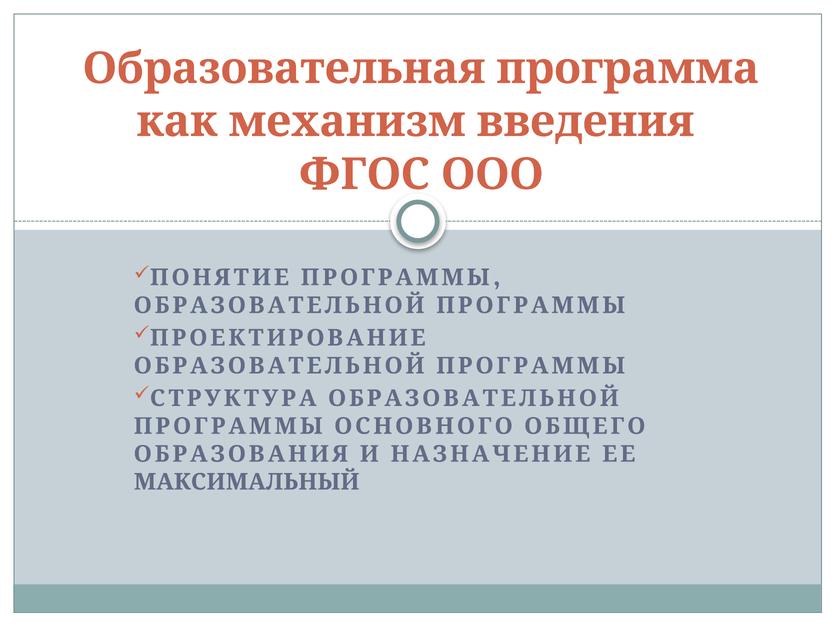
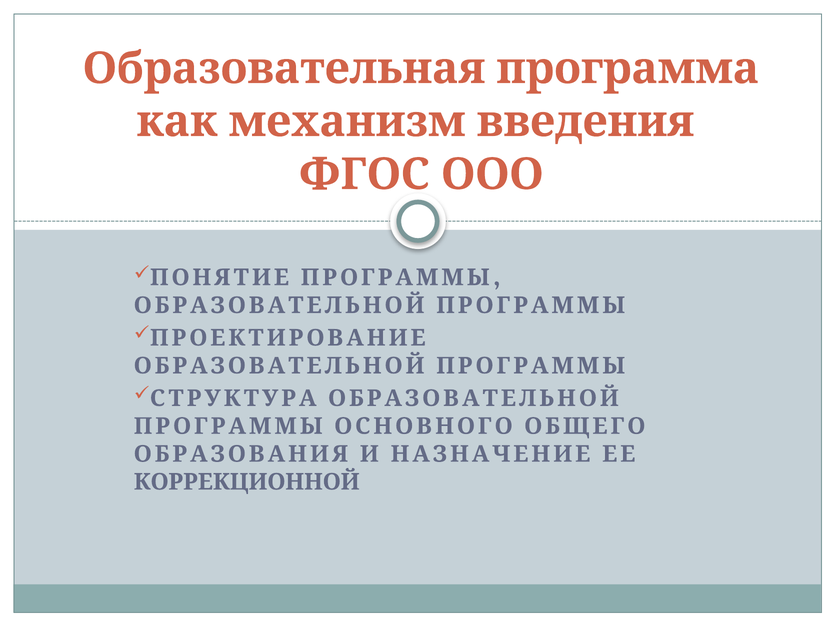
МАКСИМАЛЬНЫЙ: МАКСИМАЛЬНЫЙ -> КОРРЕКЦИОННОЙ
